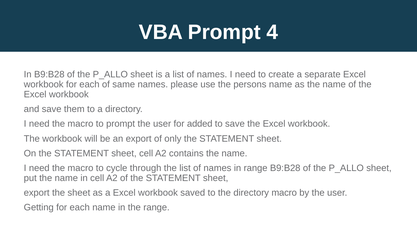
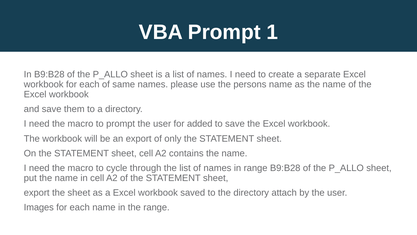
4: 4 -> 1
directory macro: macro -> attach
Getting: Getting -> Images
